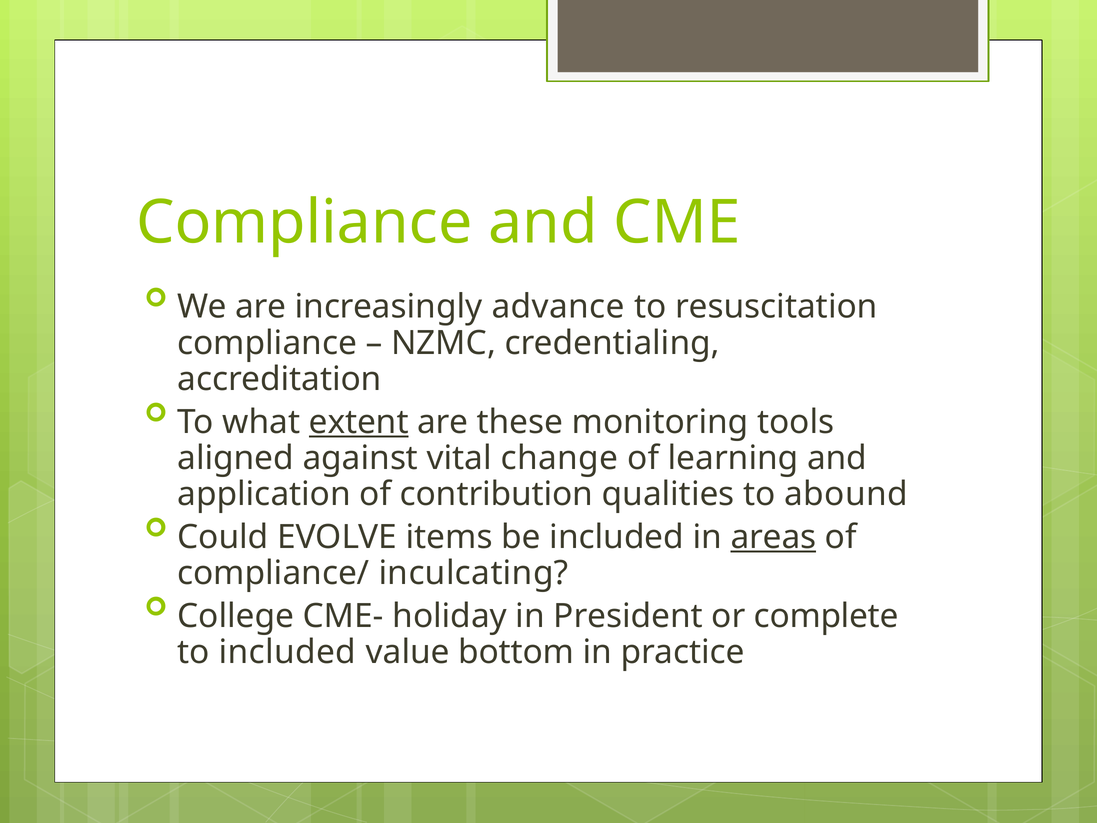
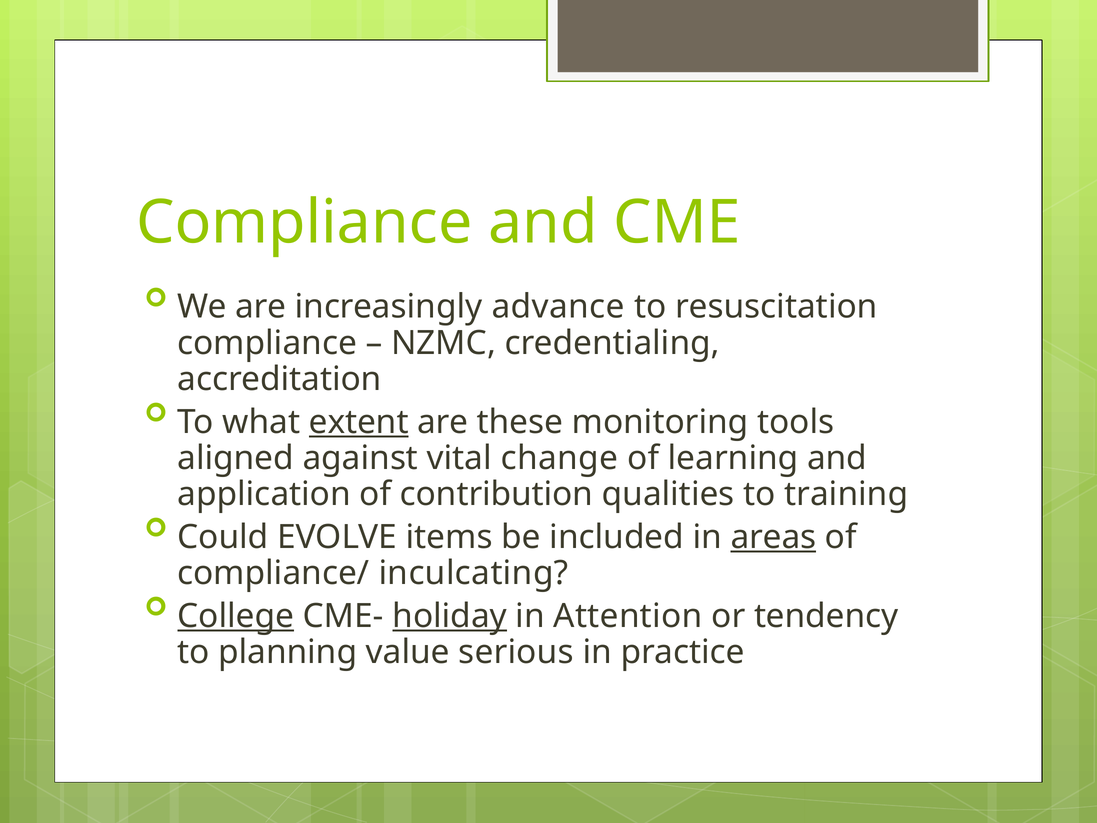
abound: abound -> training
College underline: none -> present
holiday underline: none -> present
President: President -> Attention
complete: complete -> tendency
to included: included -> planning
bottom: bottom -> serious
